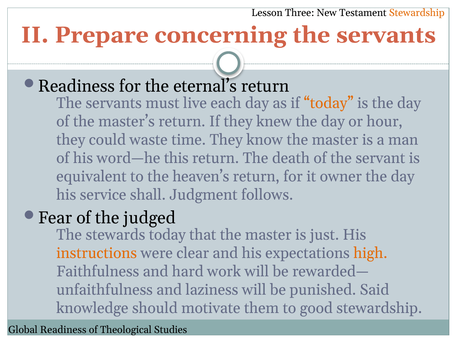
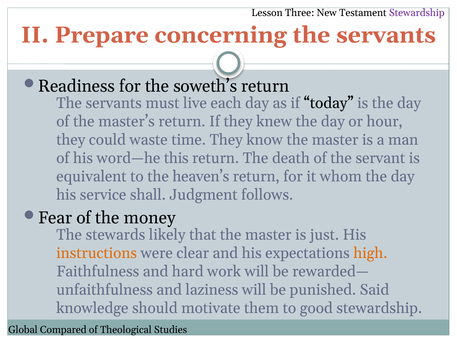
Stewardship at (417, 13) colour: orange -> purple
eternal’s: eternal’s -> soweth’s
today at (329, 103) colour: orange -> black
owner: owner -> whom
judged: judged -> money
stewards today: today -> likely
Global Readiness: Readiness -> Compared
